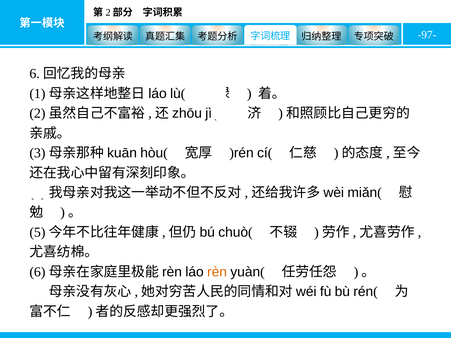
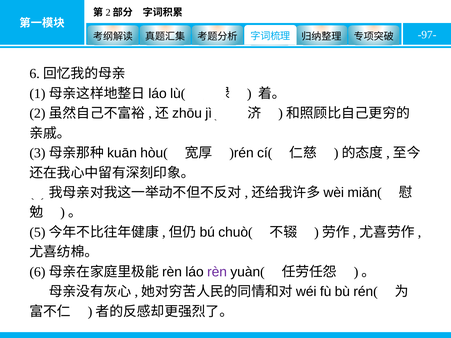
rèn colour: orange -> purple
